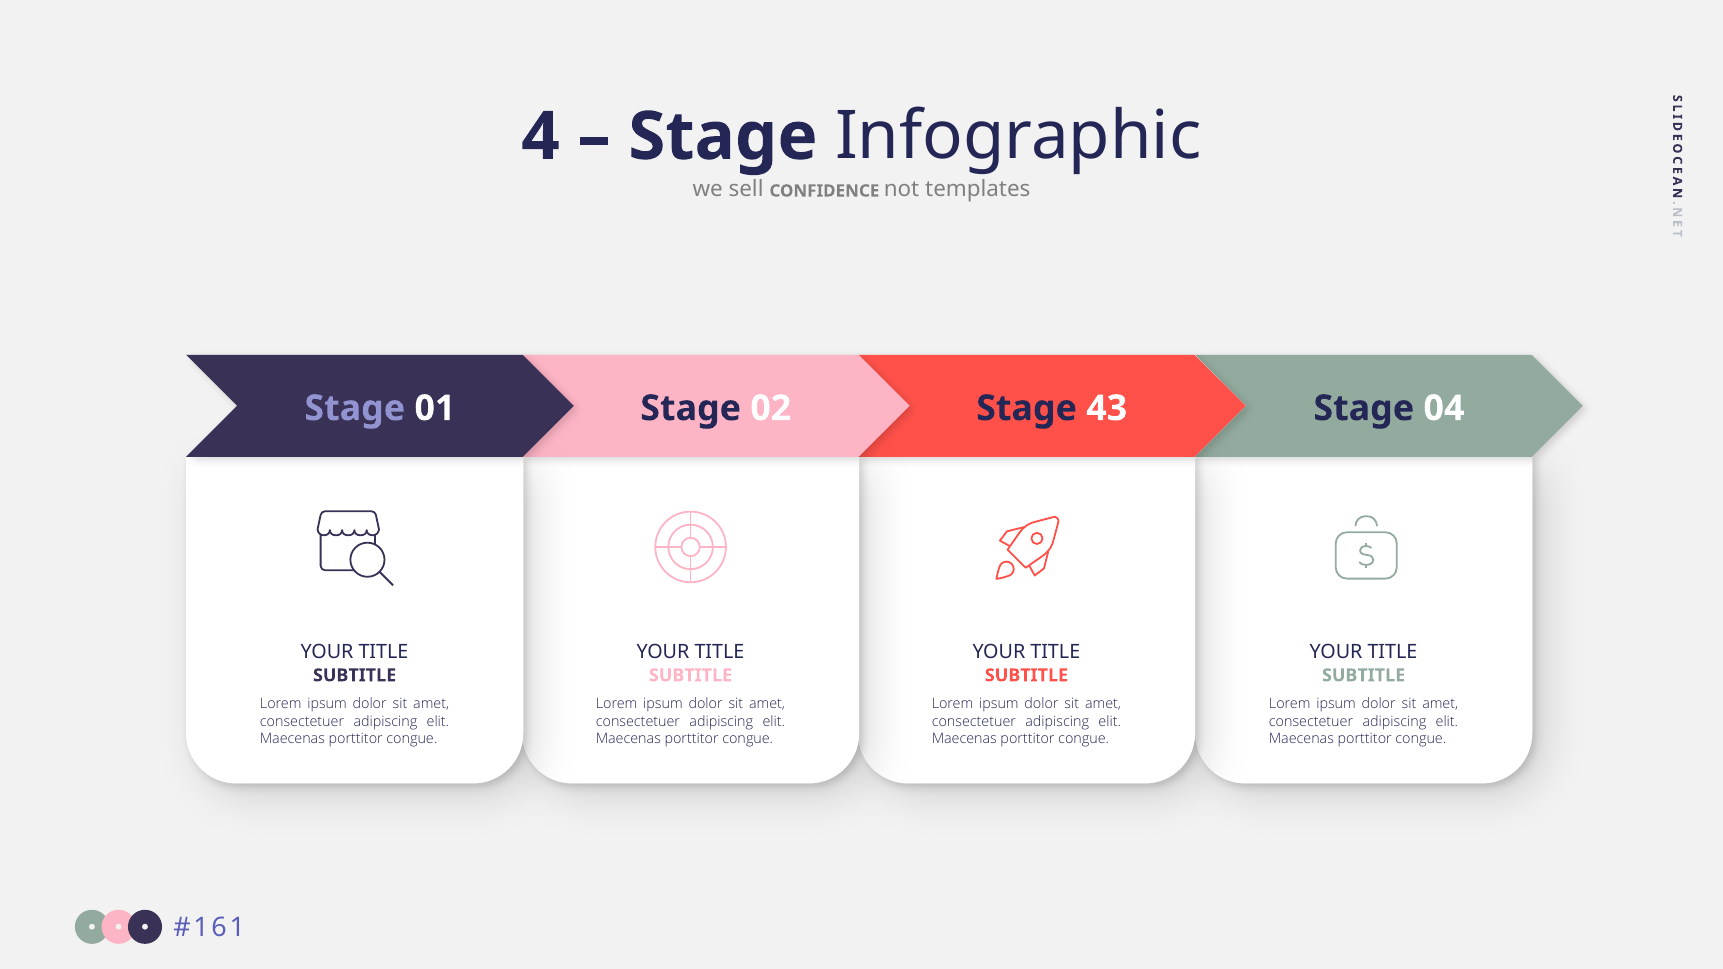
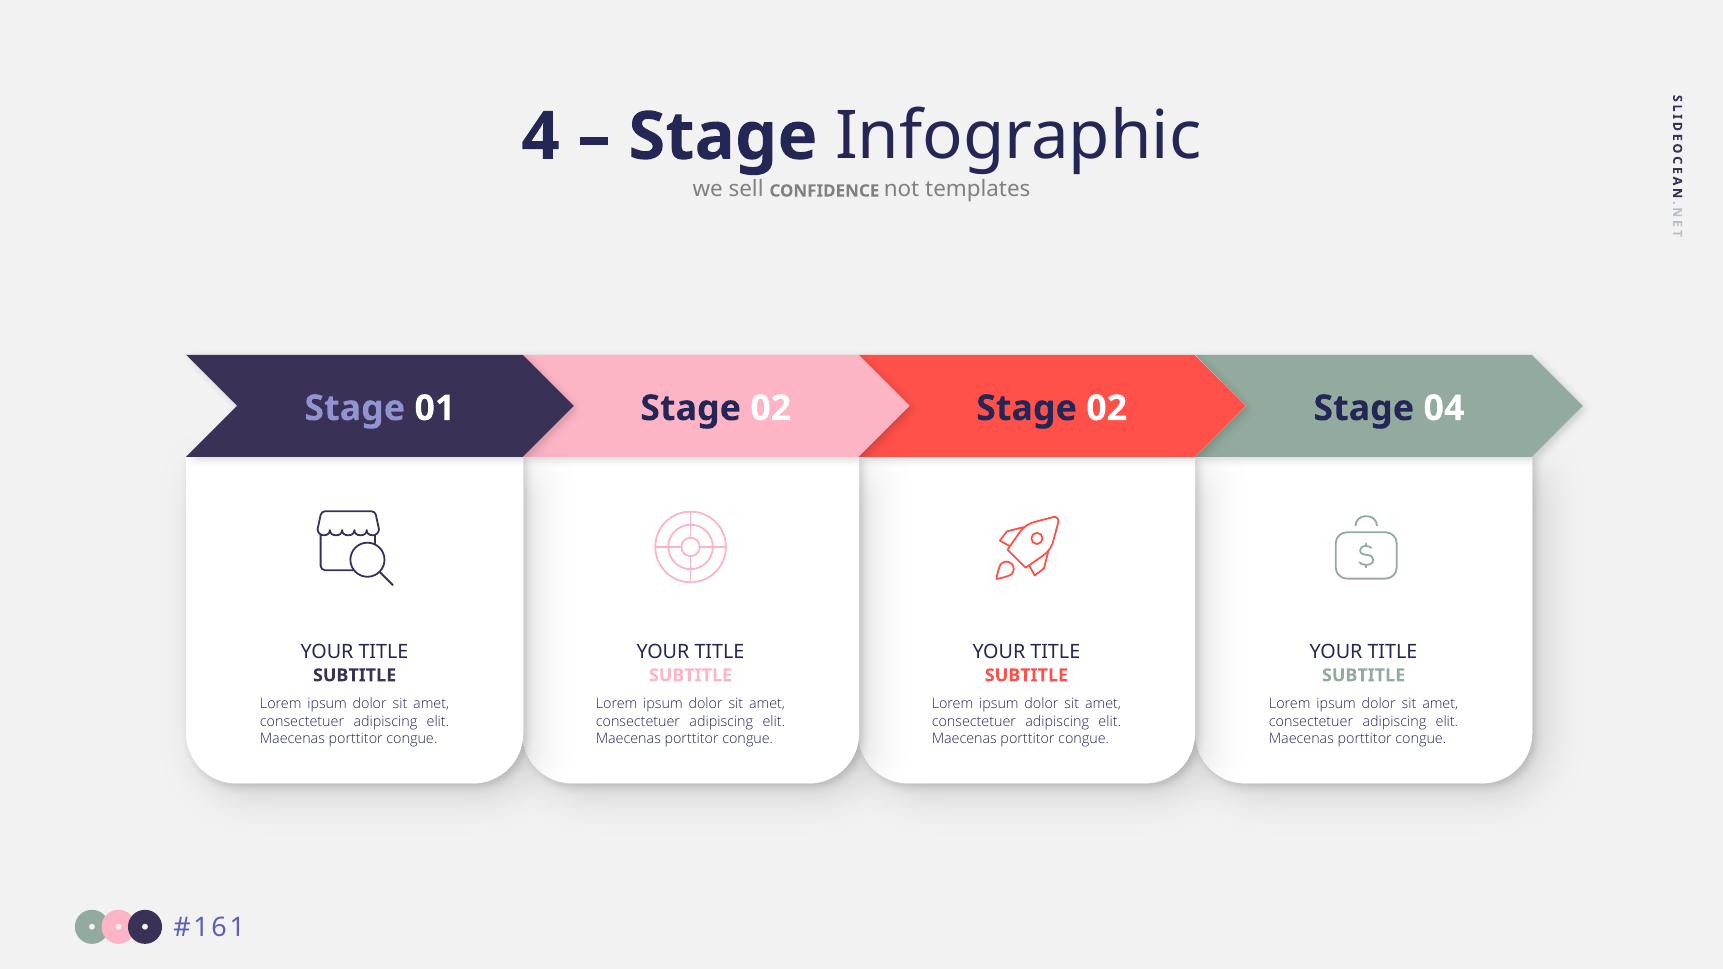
43 at (1107, 408): 43 -> 02
